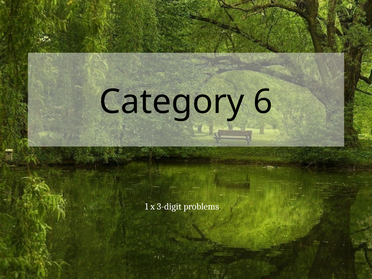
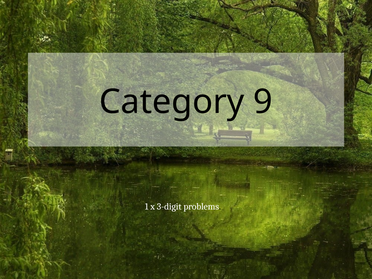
6: 6 -> 9
